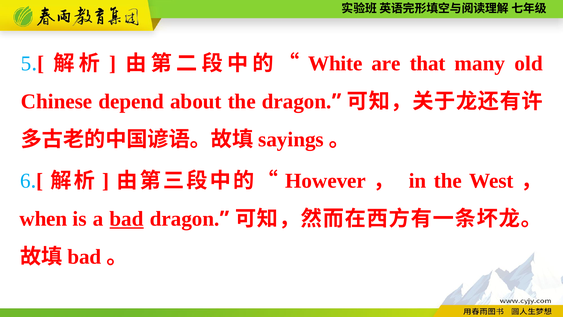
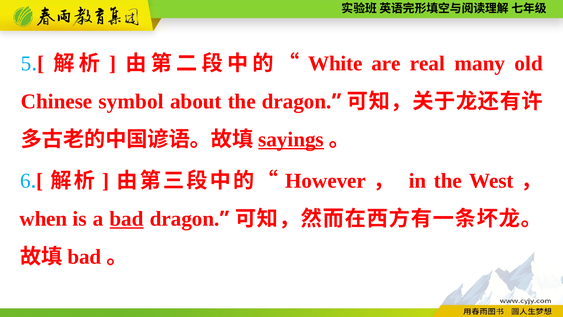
that: that -> real
depend: depend -> symbol
sayings underline: none -> present
